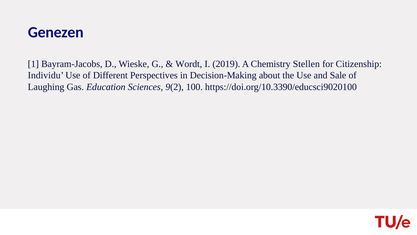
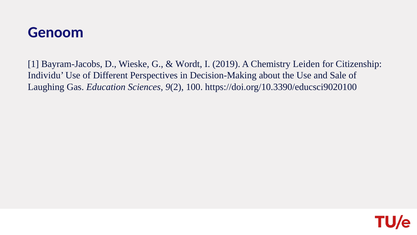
Genezen: Genezen -> Genoom
Stellen: Stellen -> Leiden
